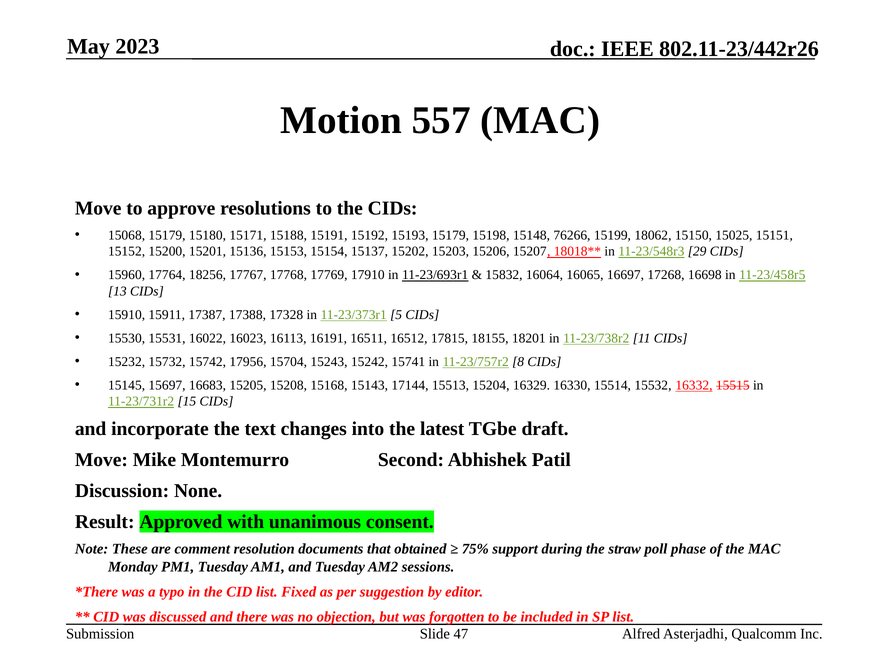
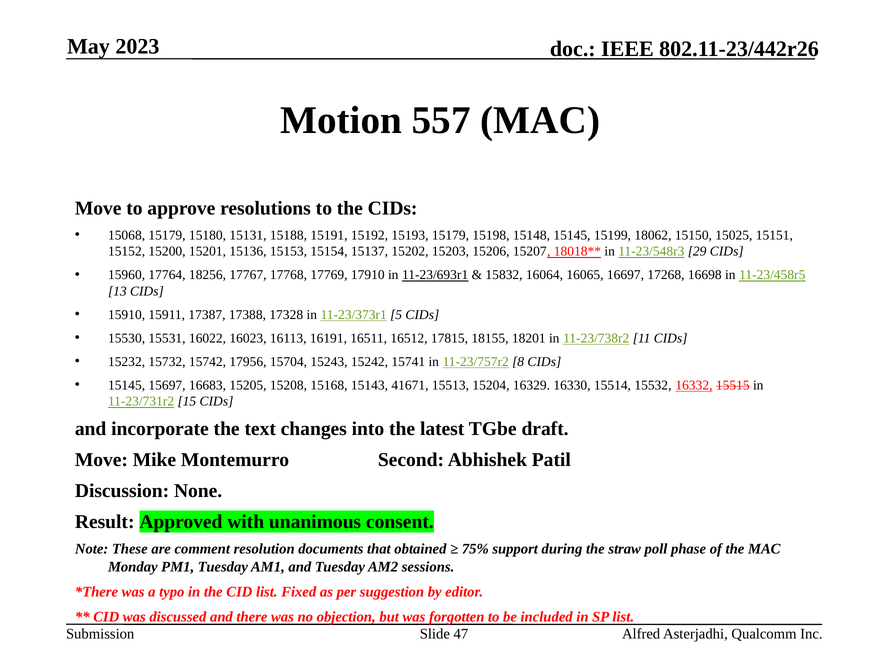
15171: 15171 -> 15131
15148 76266: 76266 -> 15145
17144: 17144 -> 41671
